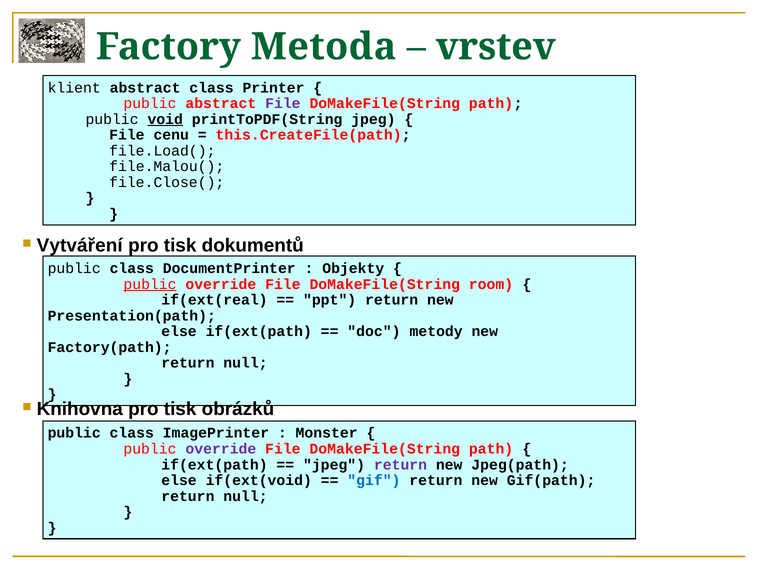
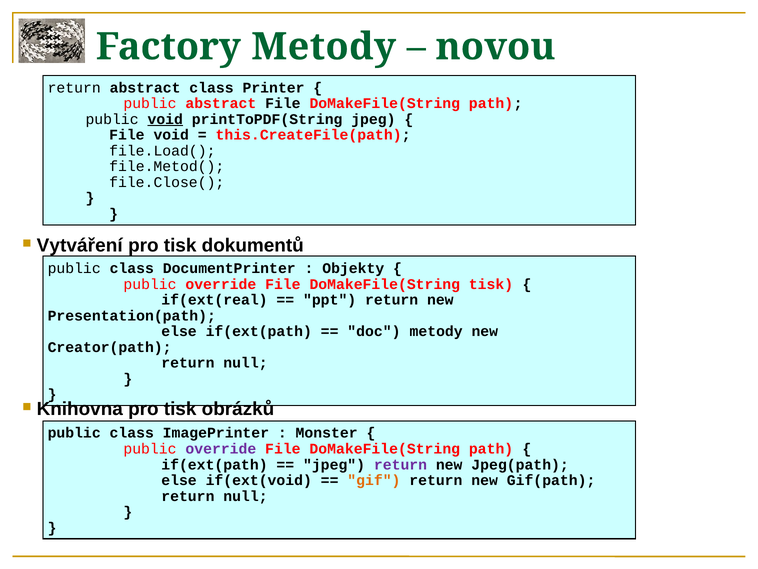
Factory Metoda: Metoda -> Metody
vrstev: vrstev -> novou
klient at (74, 88): klient -> return
File at (283, 103) colour: purple -> black
File cenu: cenu -> void
file.Malou(: file.Malou( -> file.Metod(
public at (150, 284) underline: present -> none
DoMakeFile(String room: room -> tisk
Factory(path: Factory(path -> Creator(path
gif colour: blue -> orange
